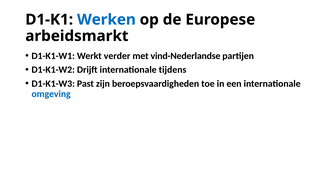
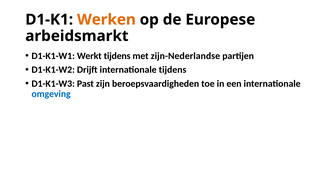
Werken colour: blue -> orange
Werkt verder: verder -> tijdens
vind-Nederlandse: vind-Nederlandse -> zijn-Nederlandse
